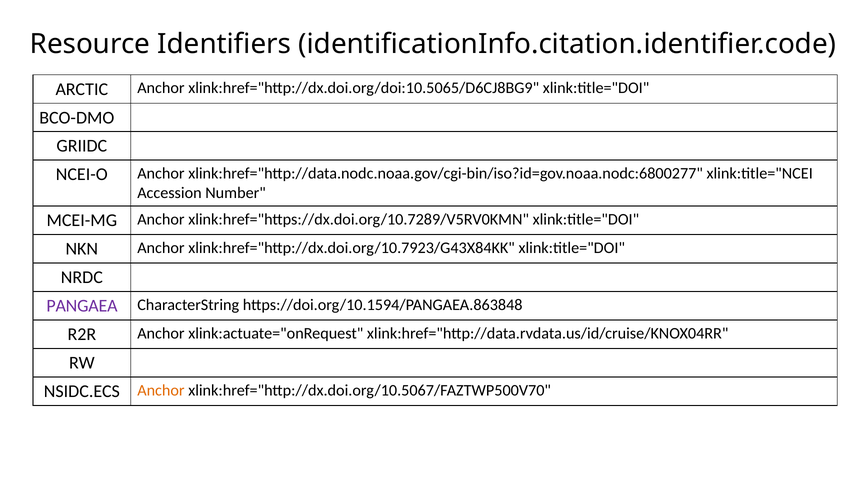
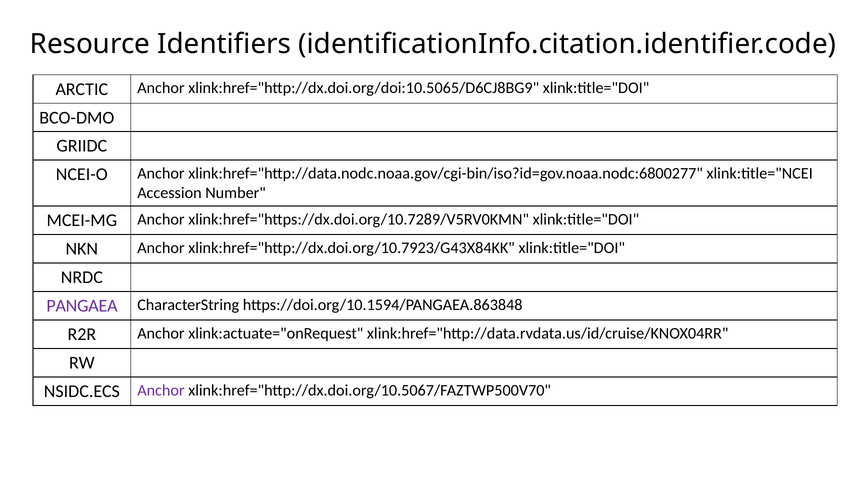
Anchor at (161, 391) colour: orange -> purple
